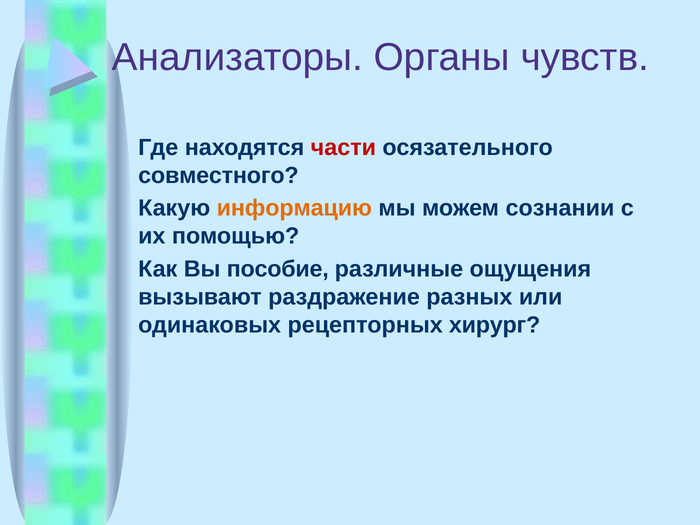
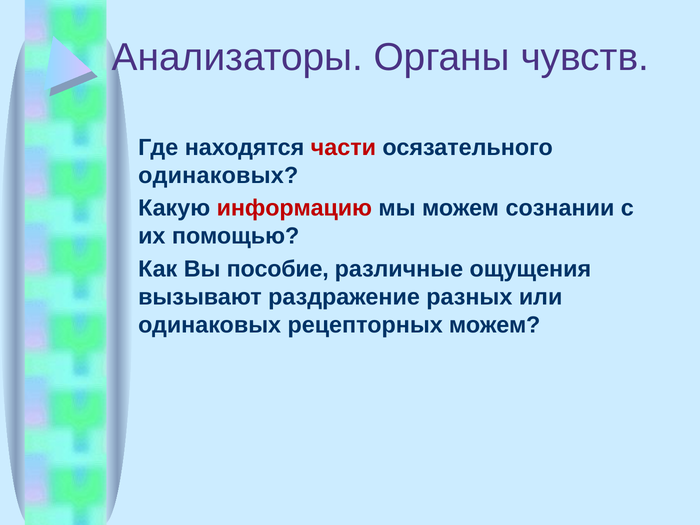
совместного at (218, 176): совместного -> одинаковых
информацию colour: orange -> red
рецепторных хирург: хирург -> можем
